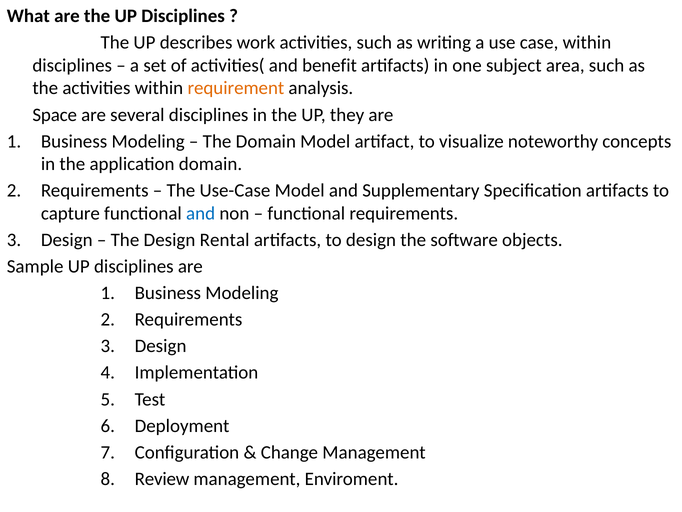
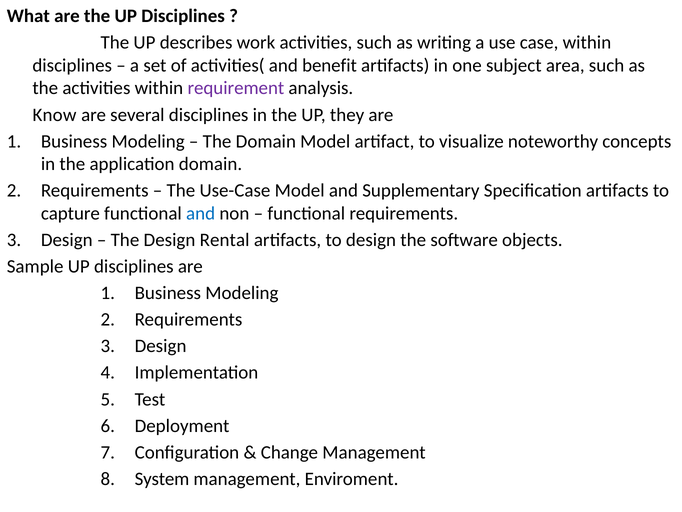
requirement colour: orange -> purple
Space: Space -> Know
Review: Review -> System
